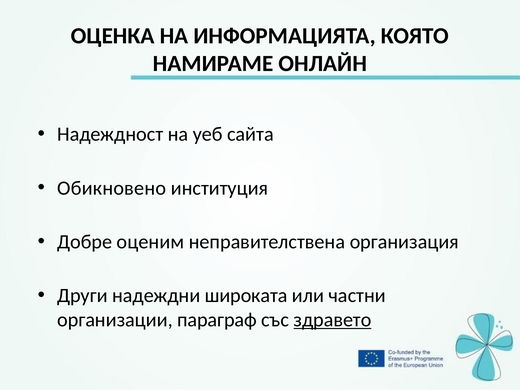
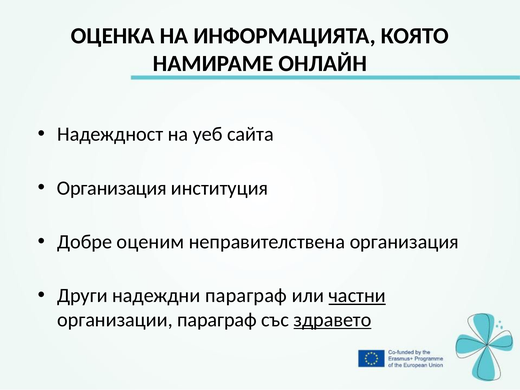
Обикновено at (112, 188): Обикновено -> Организация
надеждни широката: широката -> параграф
частни underline: none -> present
